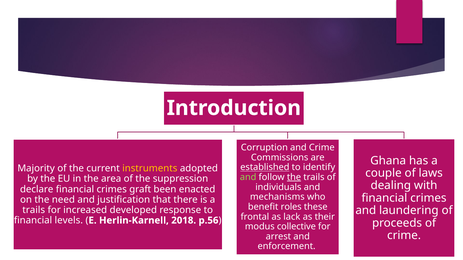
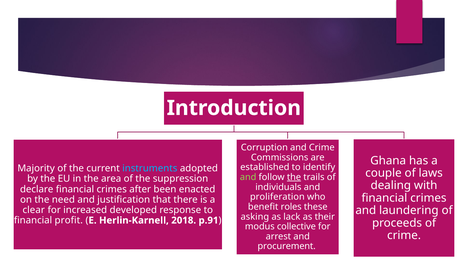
established underline: present -> none
instruments colour: yellow -> light blue
graft: graft -> after
mechanisms: mechanisms -> proliferation
trails at (34, 210): trails -> clear
frontal: frontal -> asking
levels: levels -> profit
p.56: p.56 -> p.91
enforcement: enforcement -> procurement
